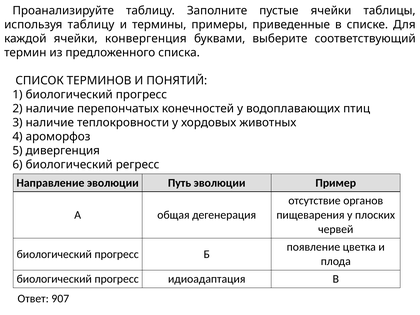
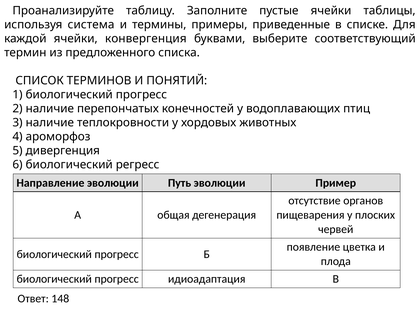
используя таблицу: таблицу -> система
907: 907 -> 148
